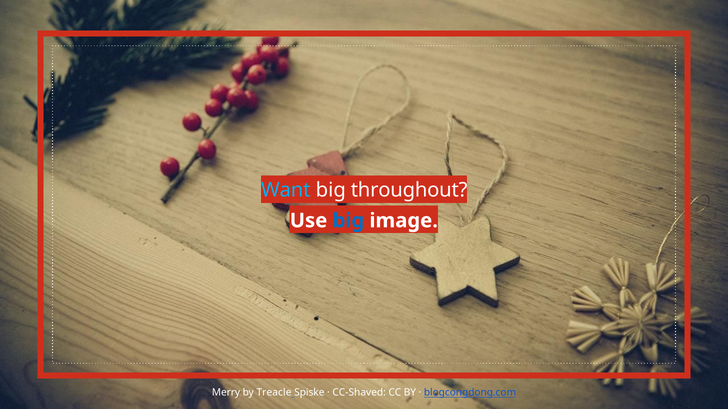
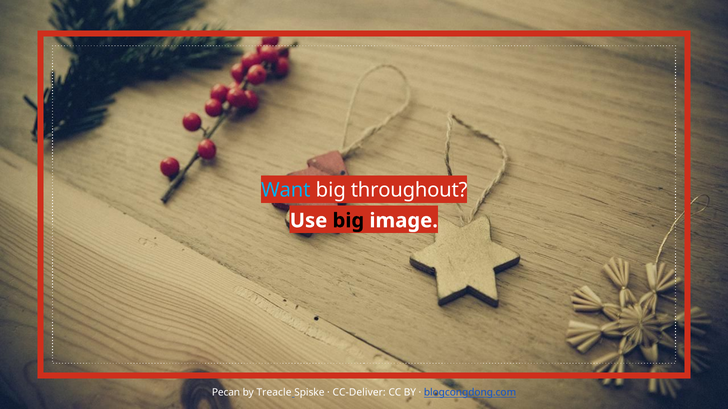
big at (348, 221) colour: blue -> black
Merry: Merry -> Pecan
CC-Shaved: CC-Shaved -> CC-Deliver
